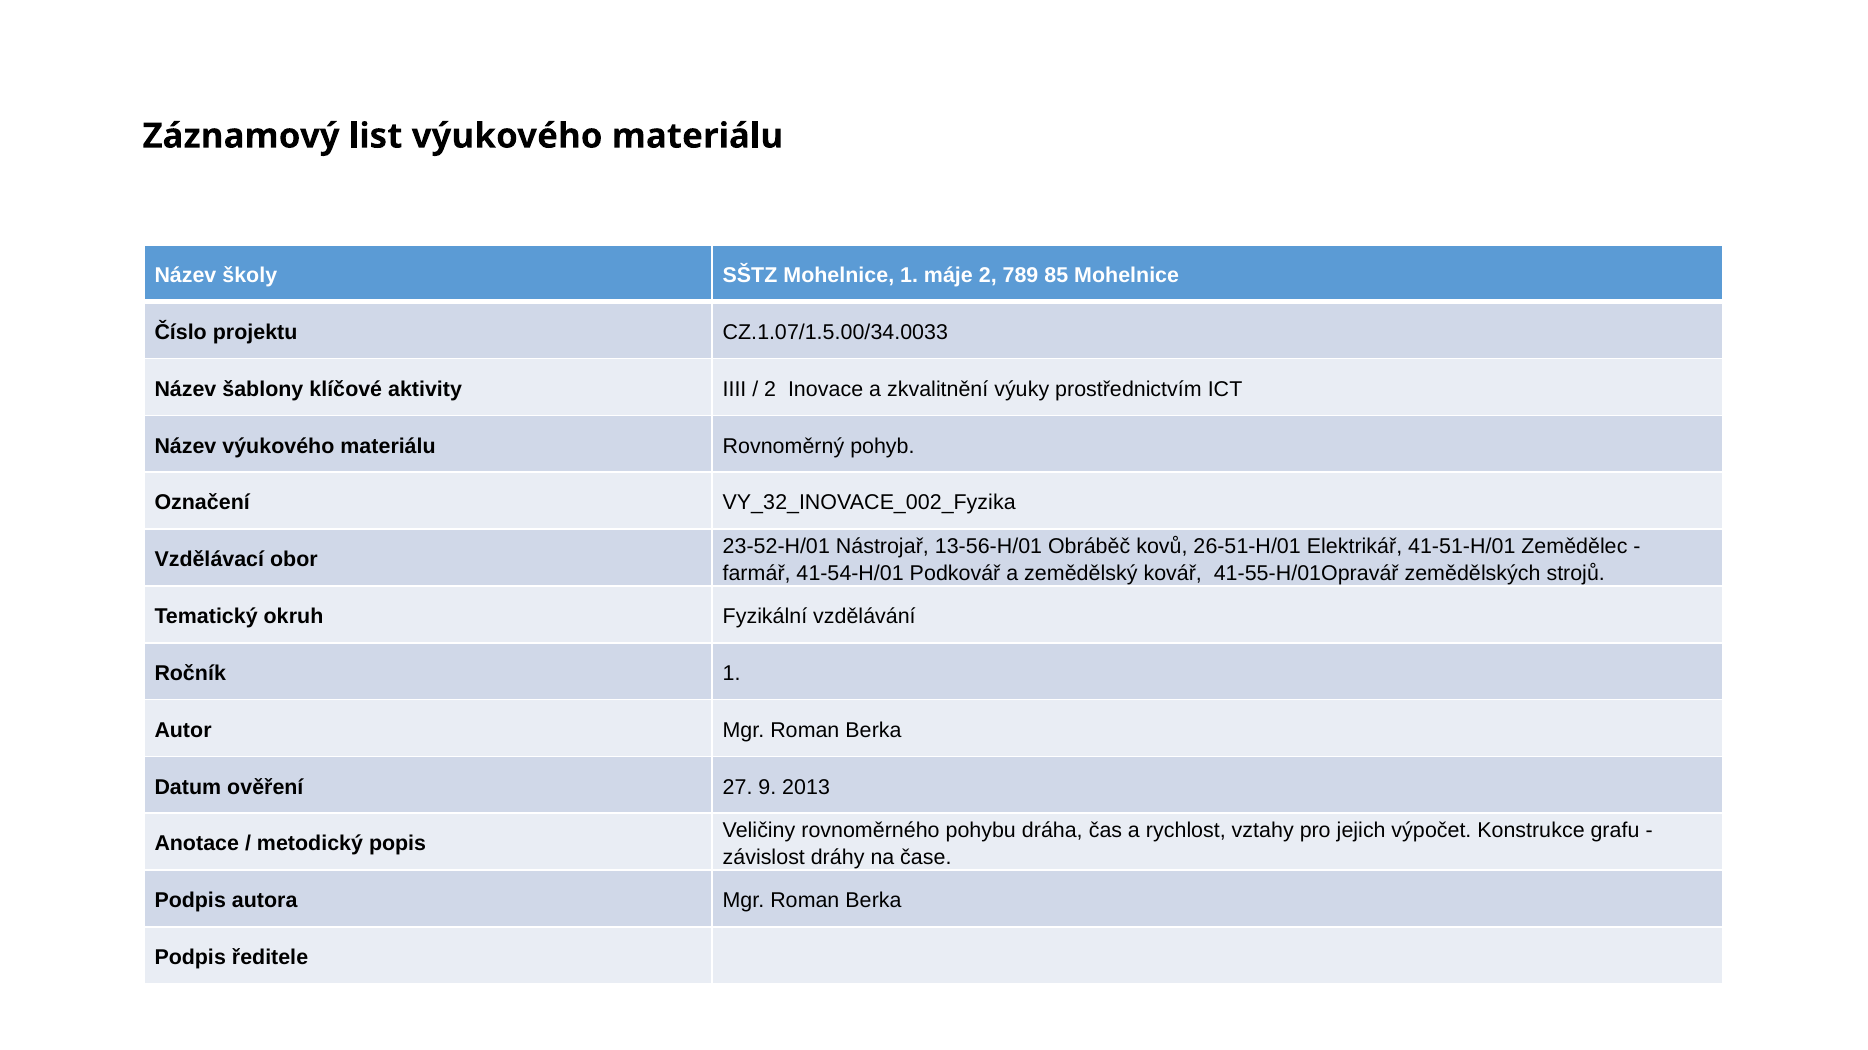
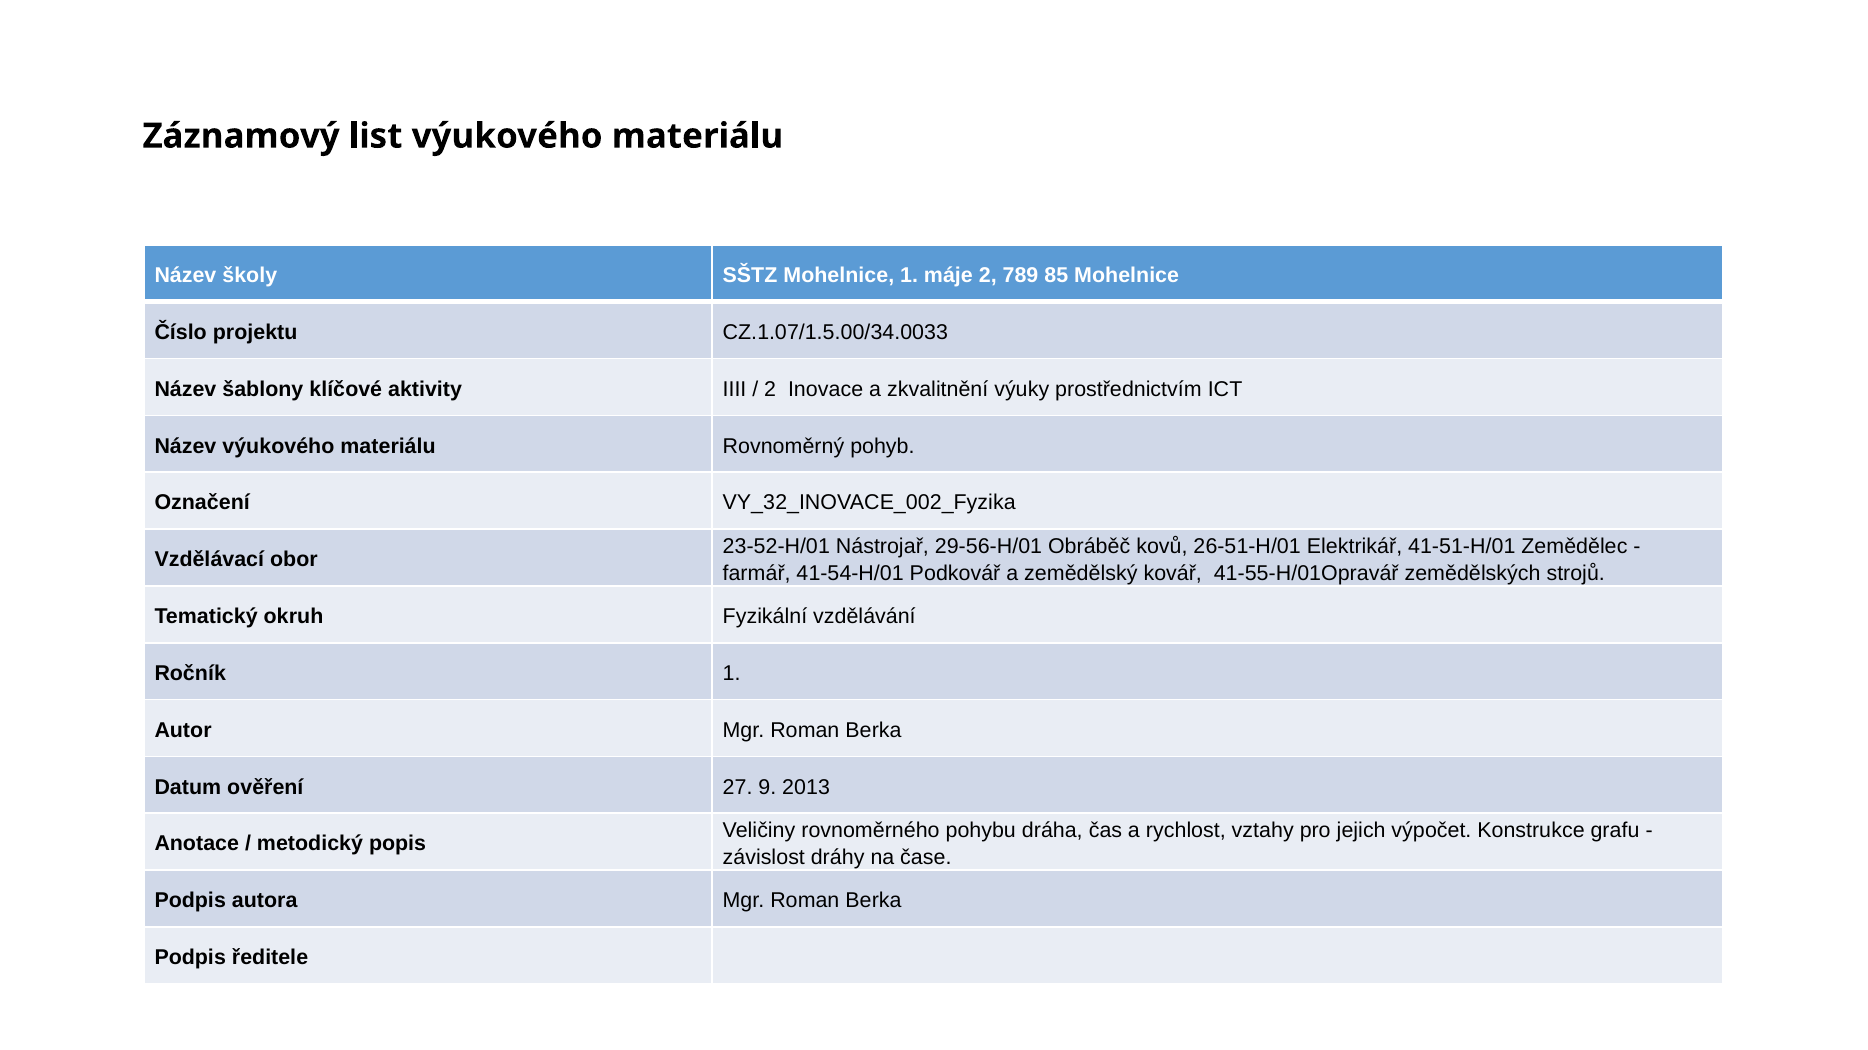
13-56-H/01: 13-56-H/01 -> 29-56-H/01
